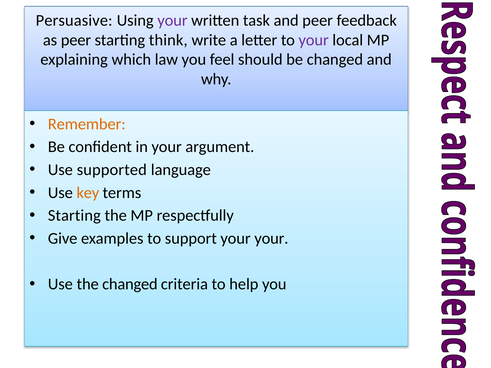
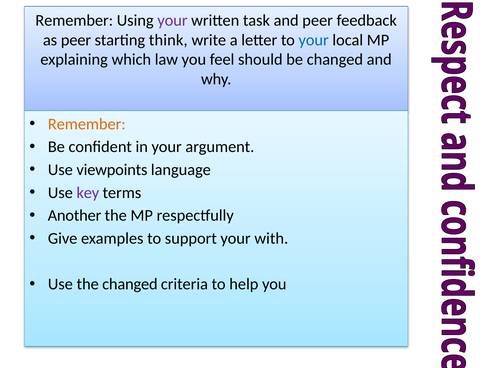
Persuasive at (74, 20): Persuasive -> Remember
your at (314, 40) colour: purple -> blue
supported: supported -> viewpoints
key colour: orange -> purple
Starting at (74, 216): Starting -> Another
your your: your -> with
